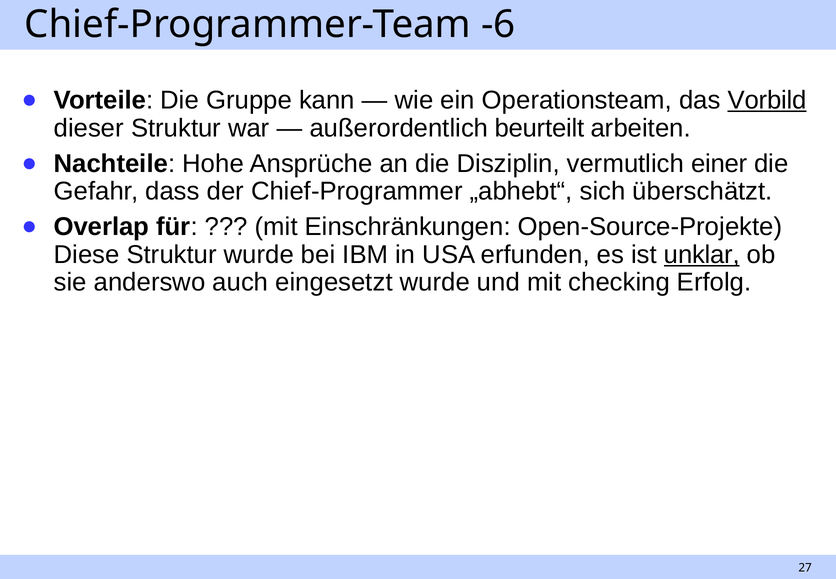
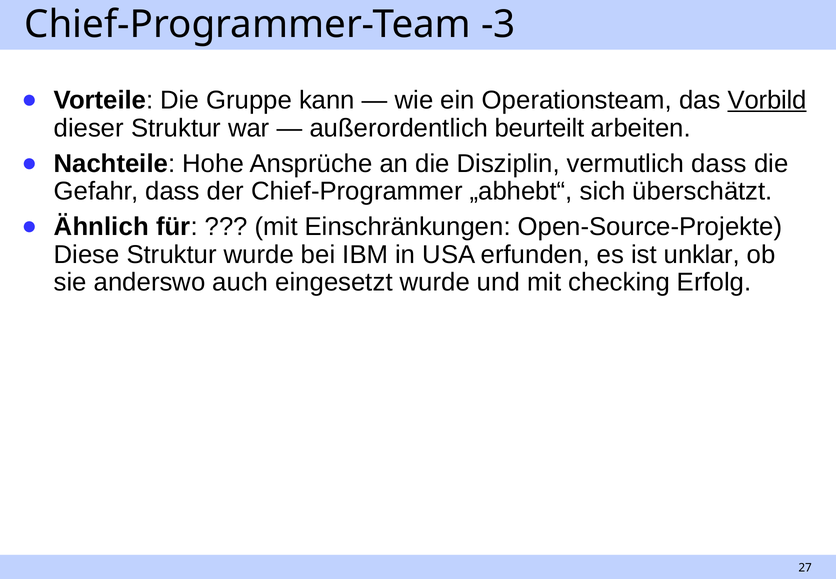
-6: -6 -> -3
vermutlich einer: einer -> dass
Overlap: Overlap -> Ähnlich
unklar underline: present -> none
